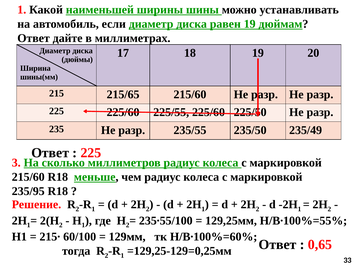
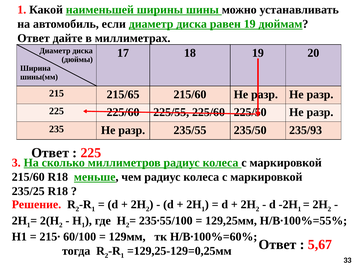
235/49: 235/49 -> 235/93
235/95: 235/95 -> 235/25
0,65: 0,65 -> 5,67
